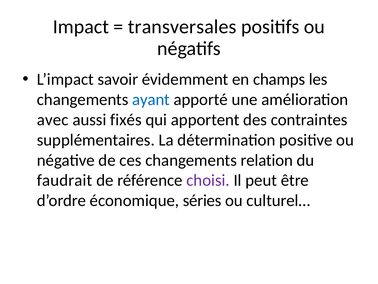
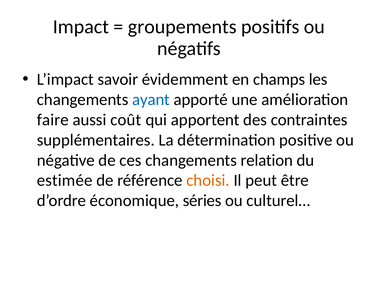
transversales: transversales -> groupements
avec: avec -> faire
fixés: fixés -> coût
faudrait: faudrait -> estimée
choisi colour: purple -> orange
